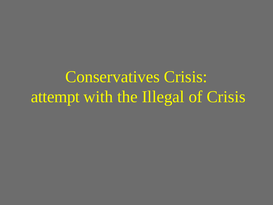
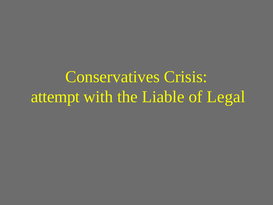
Illegal: Illegal -> Liable
of Crisis: Crisis -> Legal
